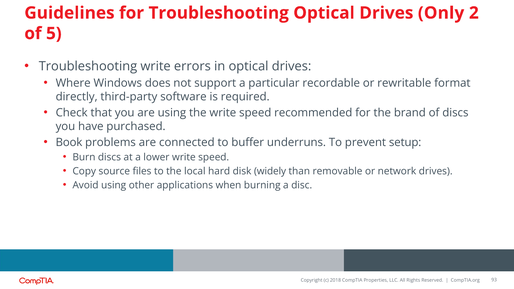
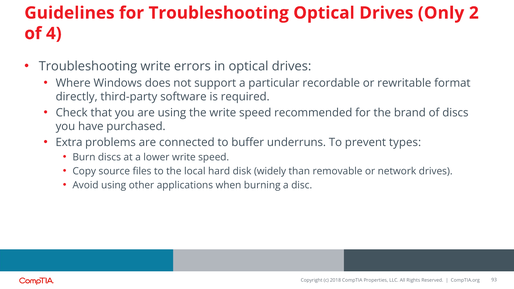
5: 5 -> 4
Book: Book -> Extra
setup: setup -> types
